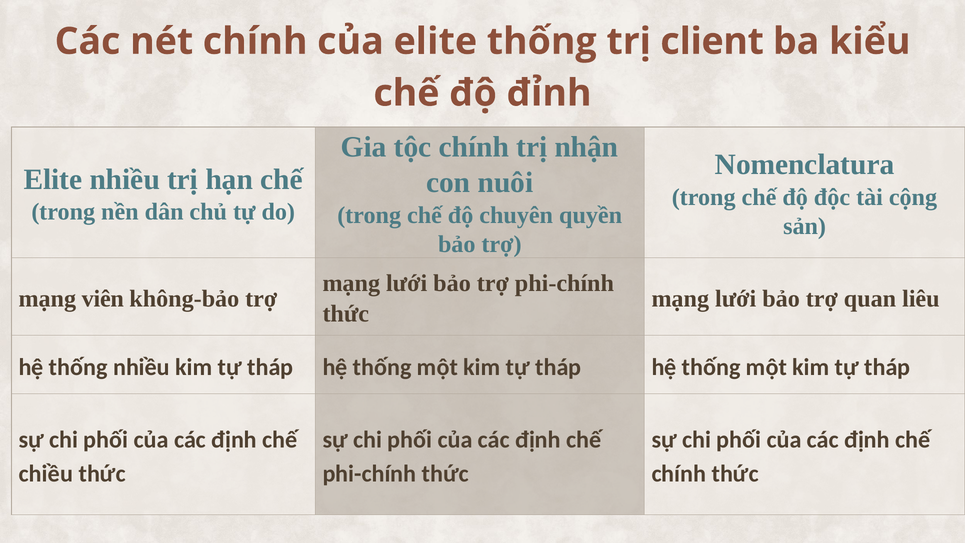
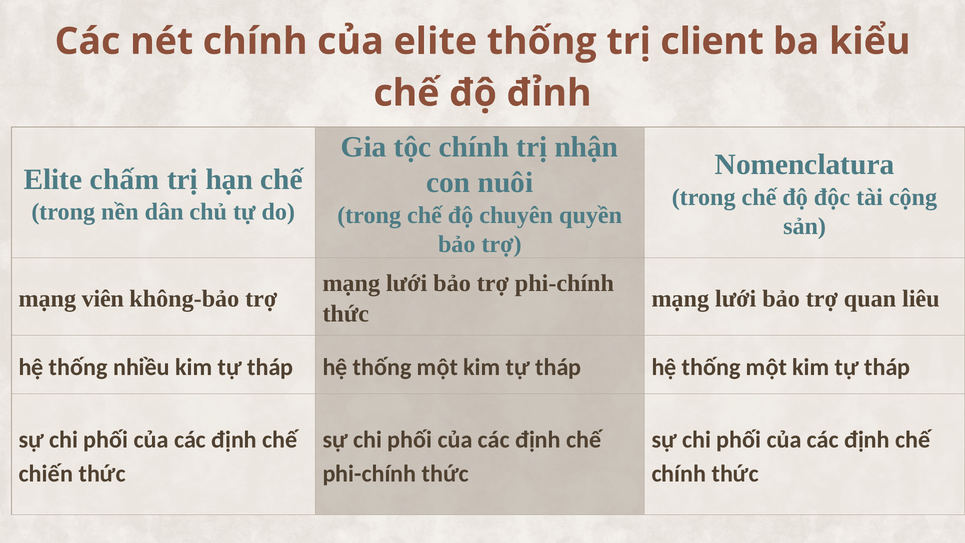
Elite nhiều: nhiều -> chấm
chiều: chiều -> chiến
